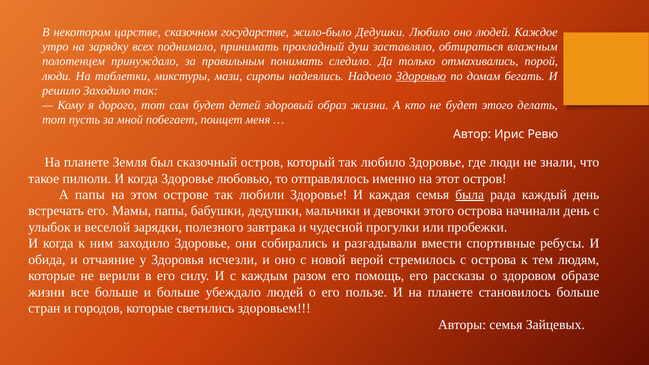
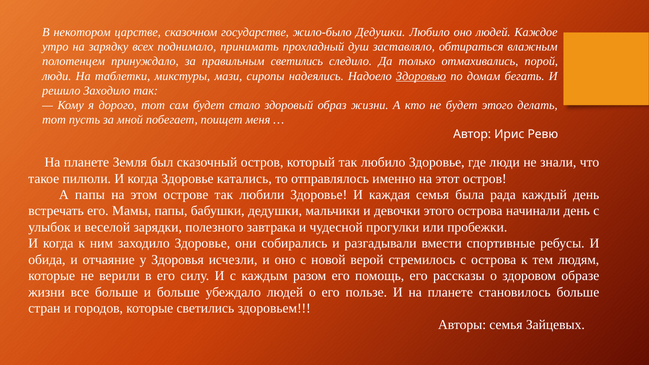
правильным понимать: понимать -> светились
детей: детей -> стало
любовью: любовью -> катались
была underline: present -> none
